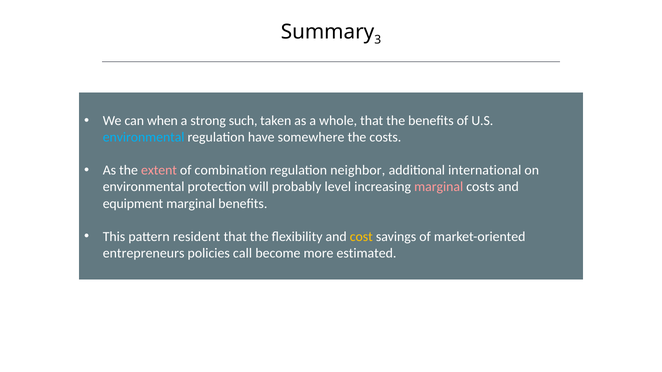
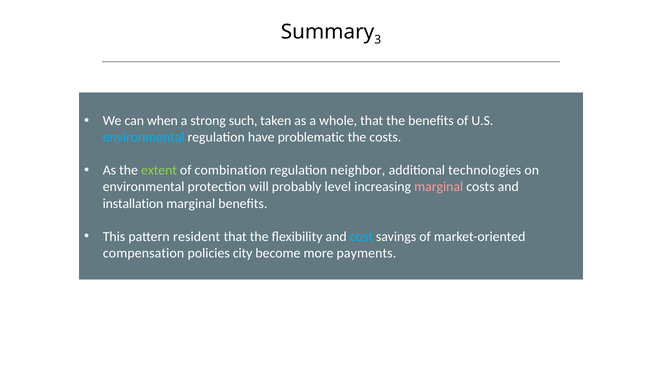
somewhere: somewhere -> problematic
extent colour: pink -> light green
international: international -> technologies
equipment: equipment -> installation
cost colour: yellow -> light blue
entrepreneurs: entrepreneurs -> compensation
call: call -> city
estimated: estimated -> payments
